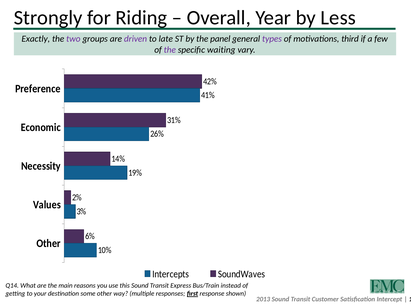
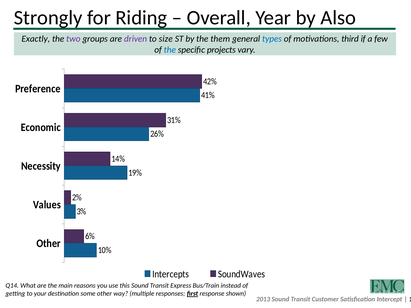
Less: Less -> Also
late: late -> size
panel: panel -> them
types colour: purple -> blue
the at (170, 50) colour: purple -> blue
waiting: waiting -> projects
